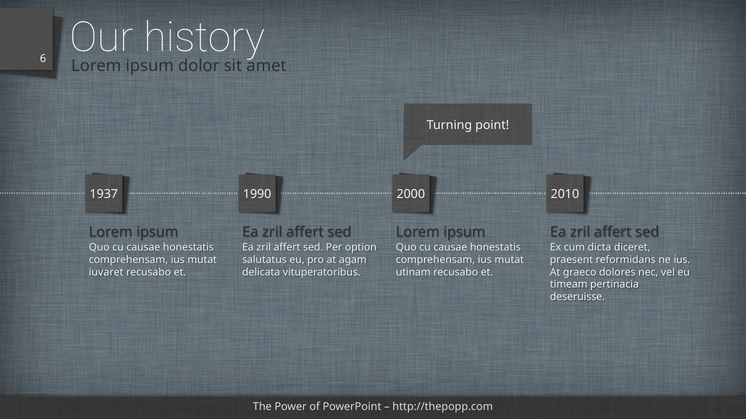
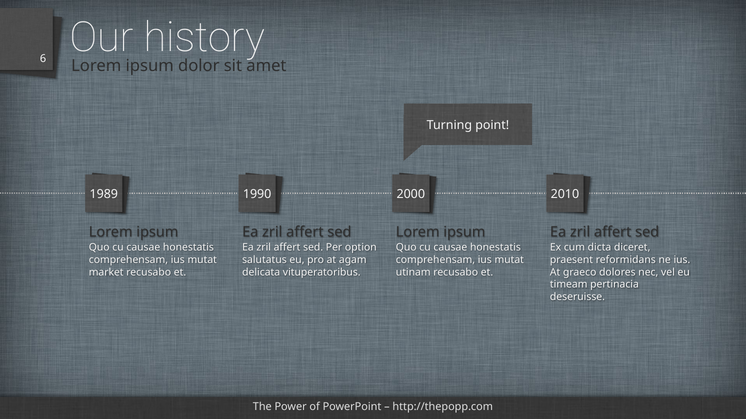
1937: 1937 -> 1989
iuvaret: iuvaret -> market
